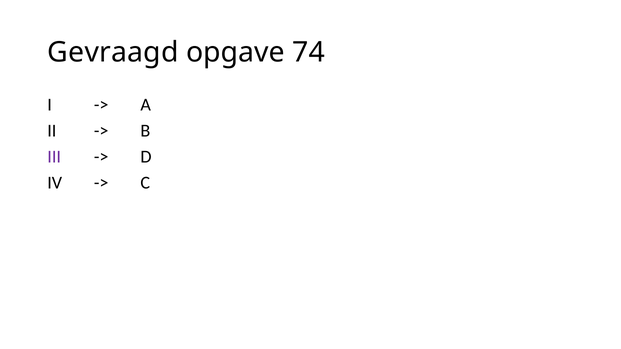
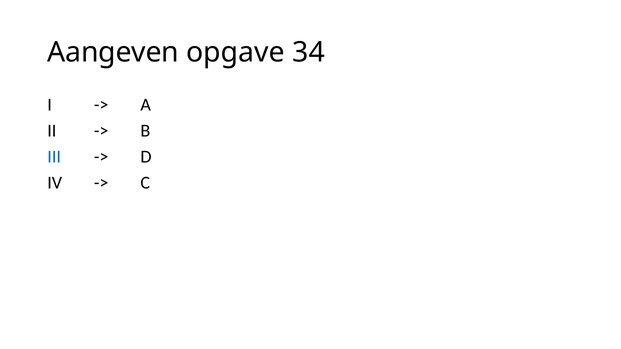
Gevraagd: Gevraagd -> Aangeven
74: 74 -> 34
III colour: purple -> blue
